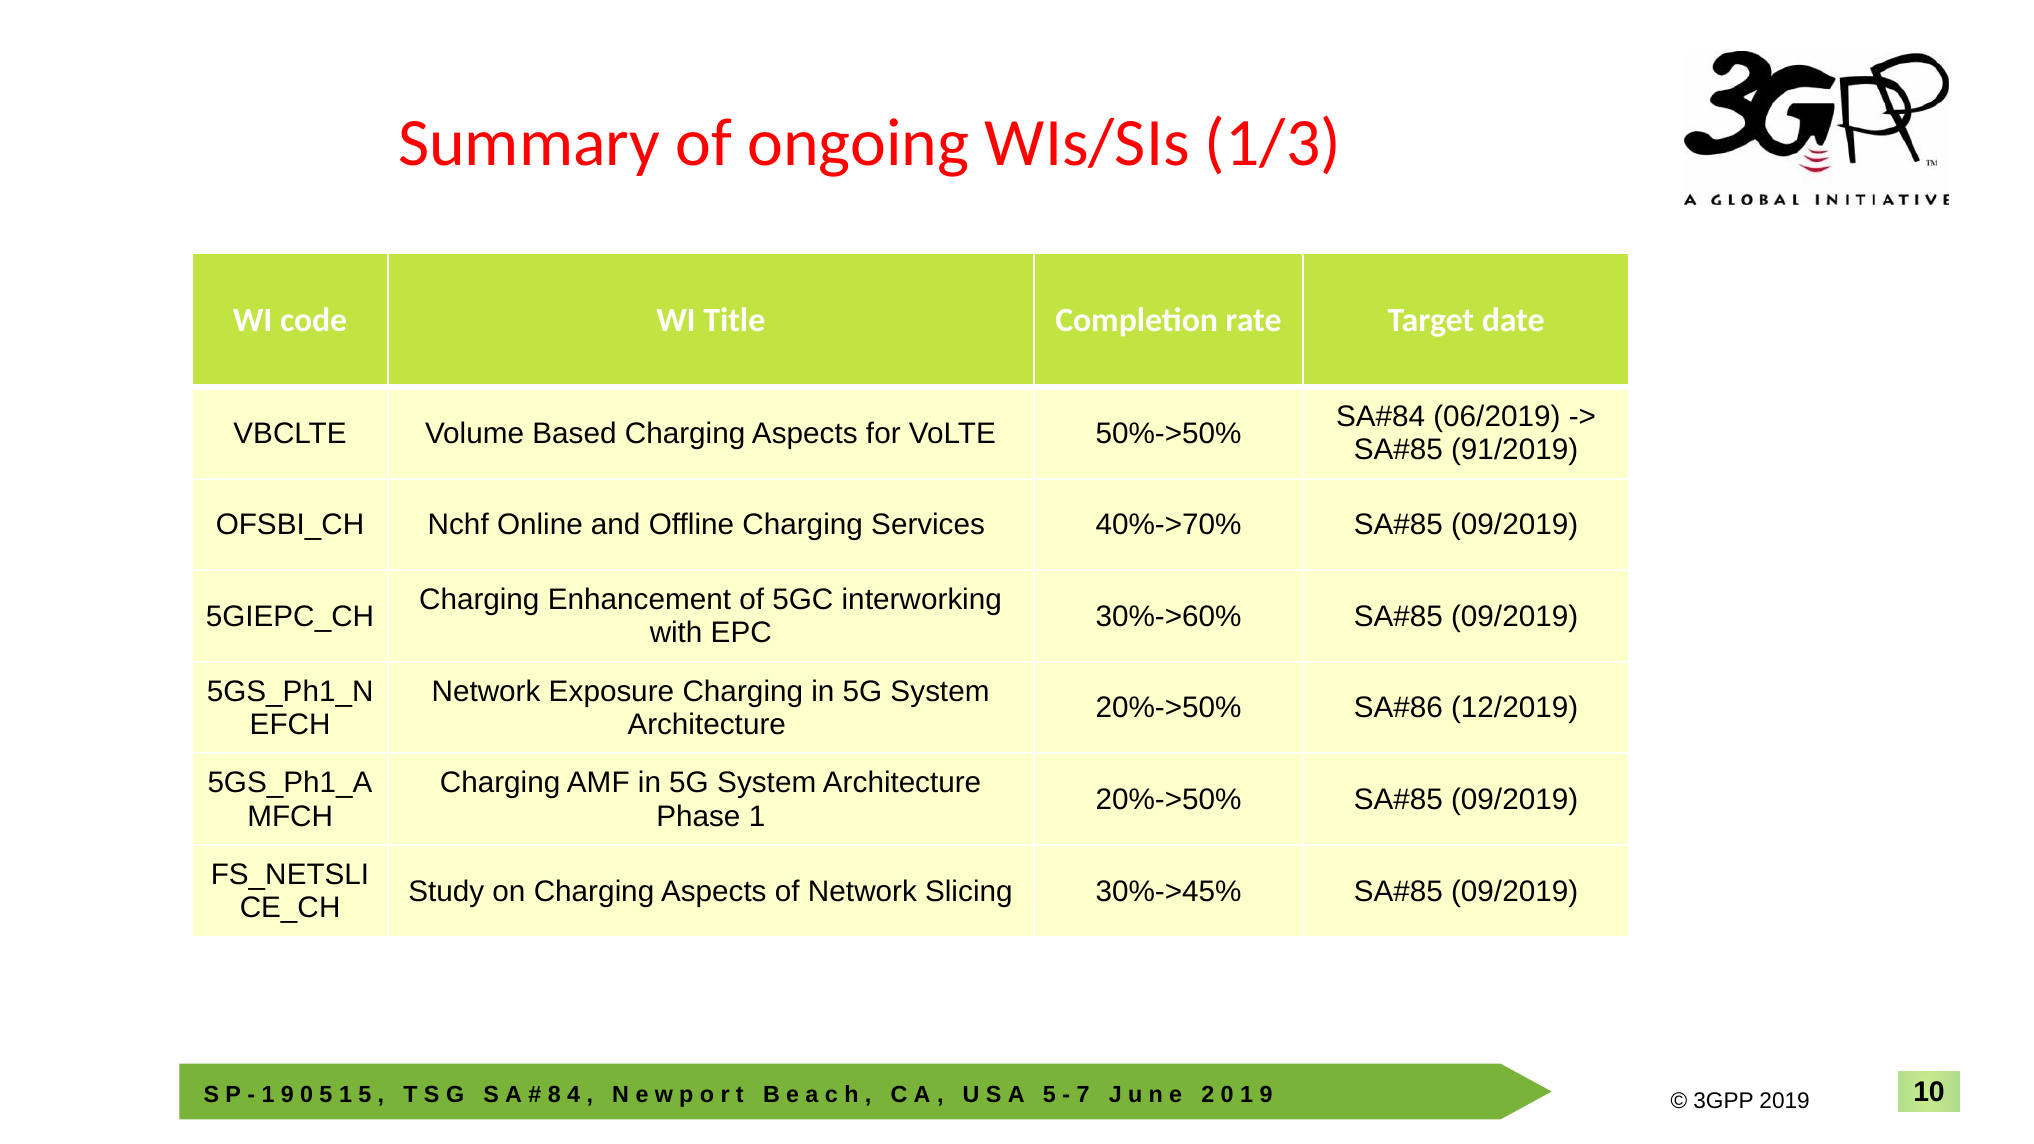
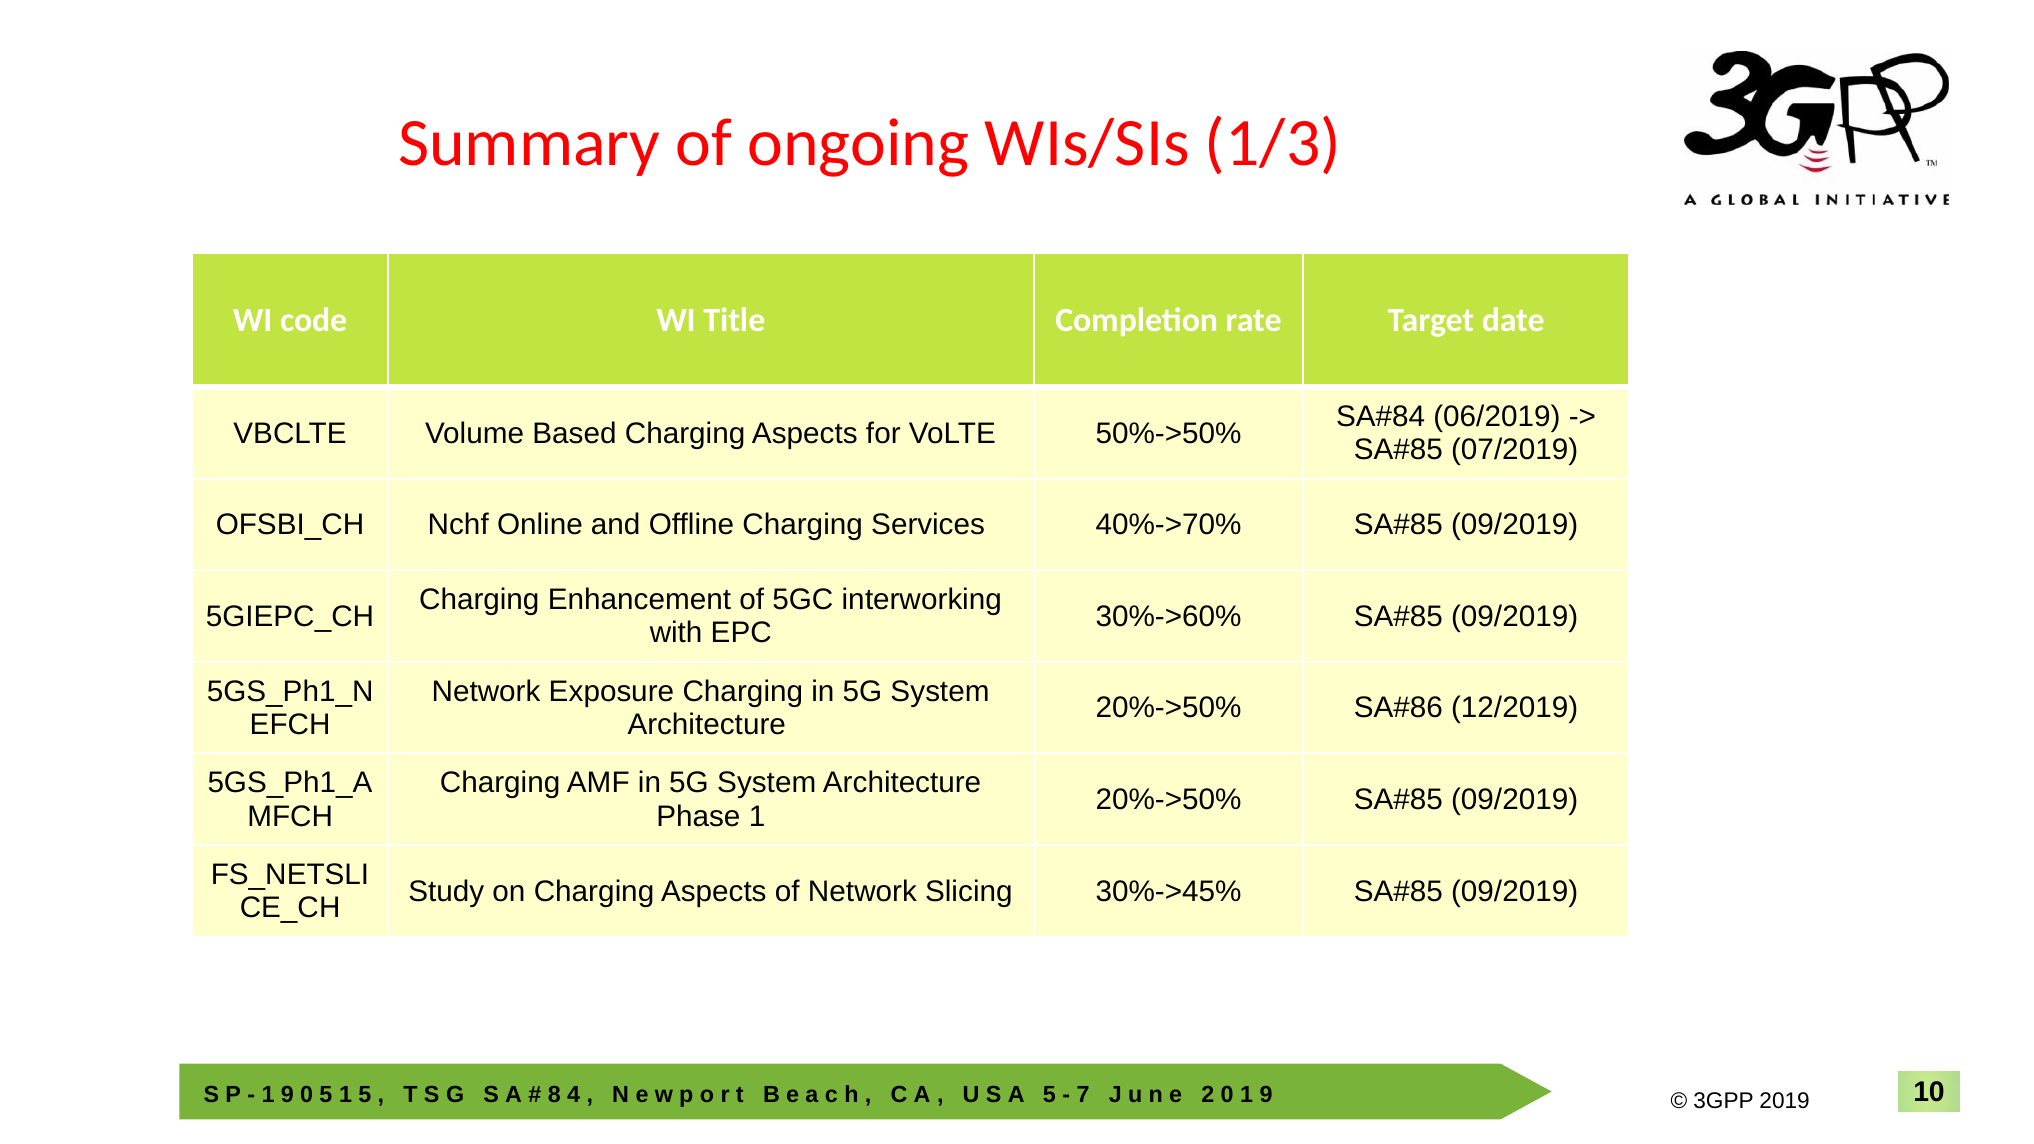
91/2019: 91/2019 -> 07/2019
